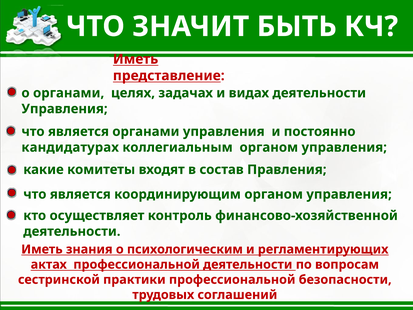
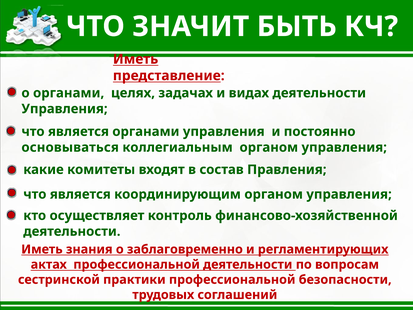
кандидатурах: кандидатурах -> основываться
психологическим: психологическим -> заблаговременно
